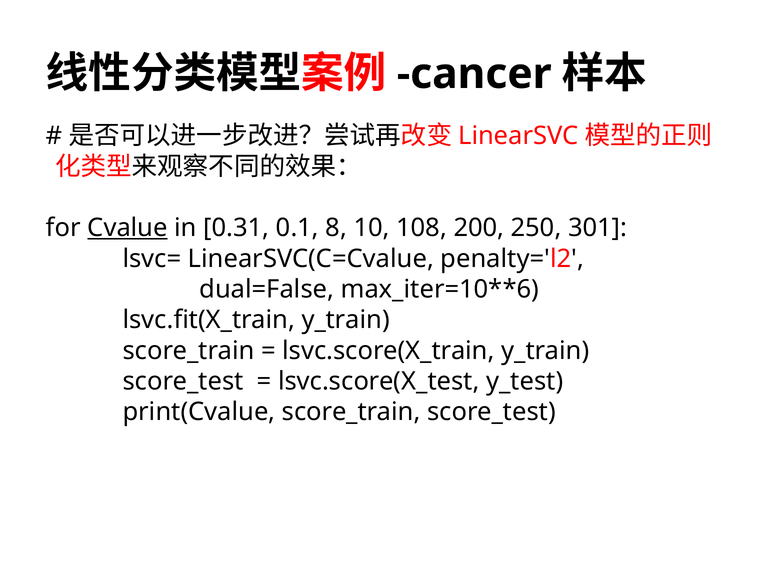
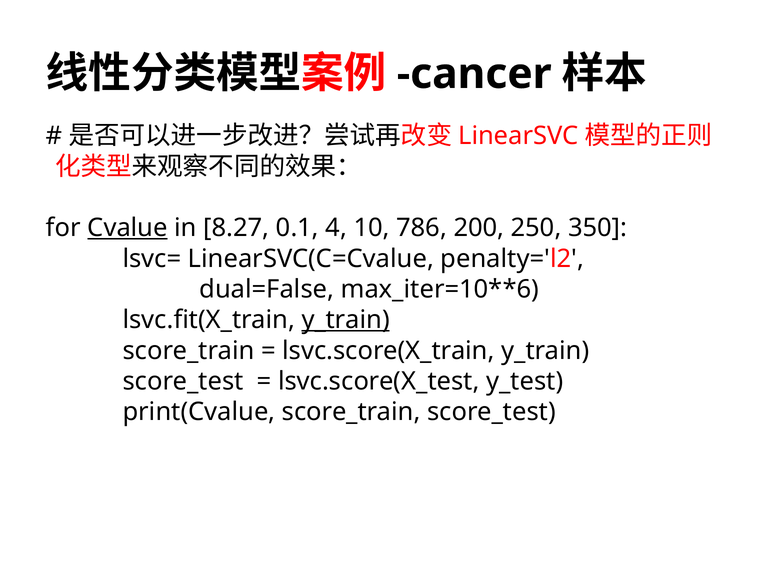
0.31: 0.31 -> 8.27
8: 8 -> 4
108: 108 -> 786
301: 301 -> 350
y_train at (346, 320) underline: none -> present
